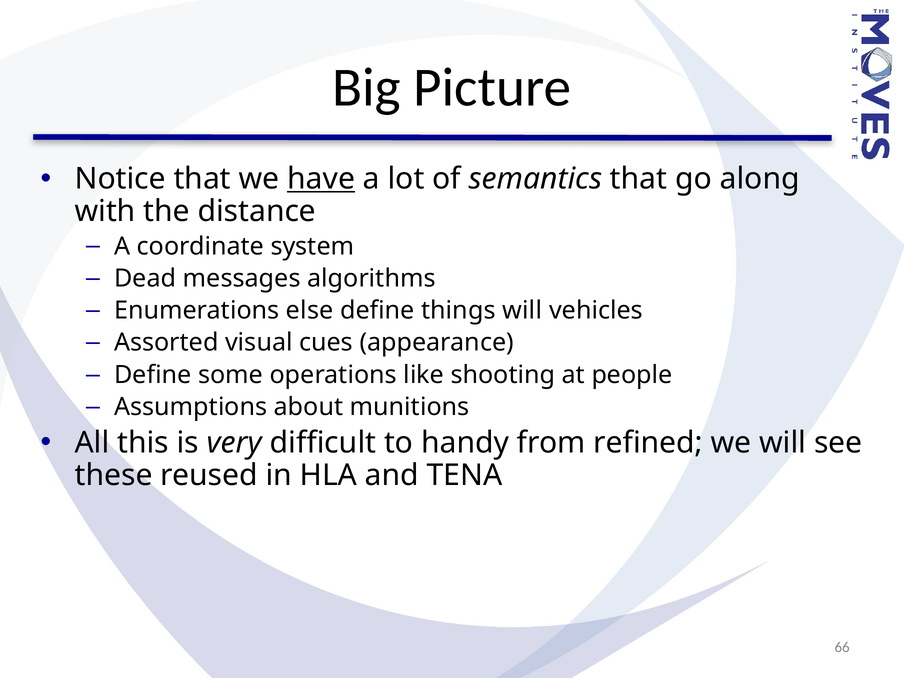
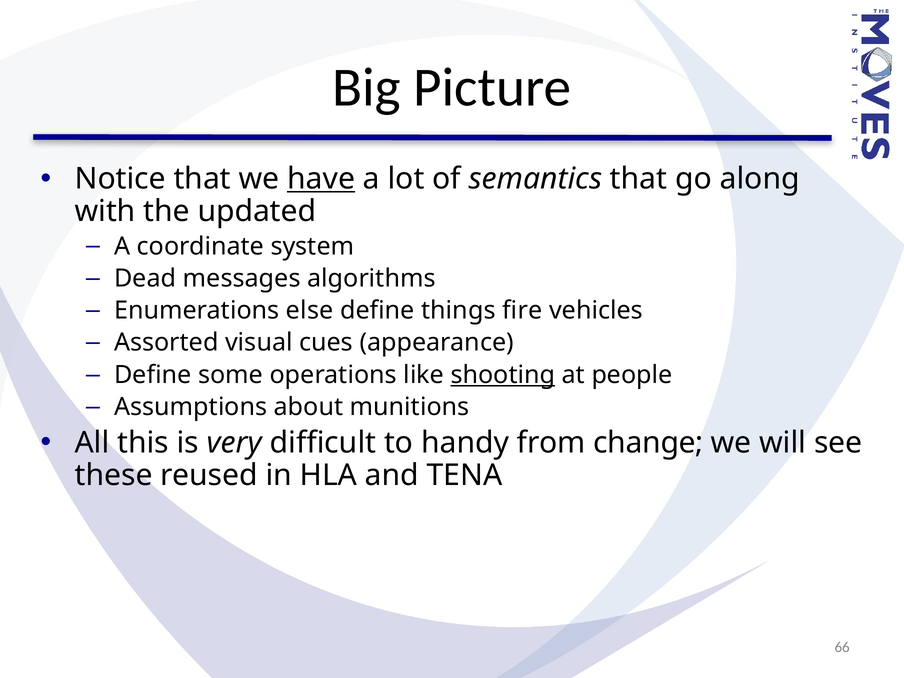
distance: distance -> updated
things will: will -> fire
shooting underline: none -> present
refined: refined -> change
